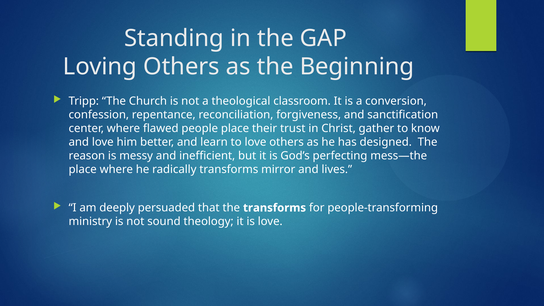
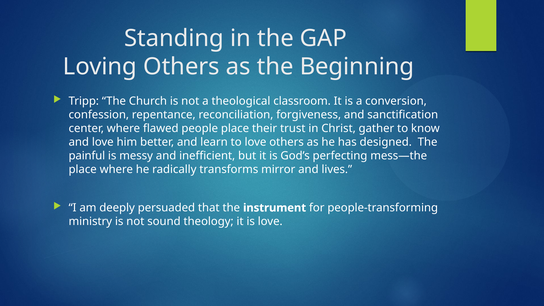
reason: reason -> painful
the transforms: transforms -> instrument
